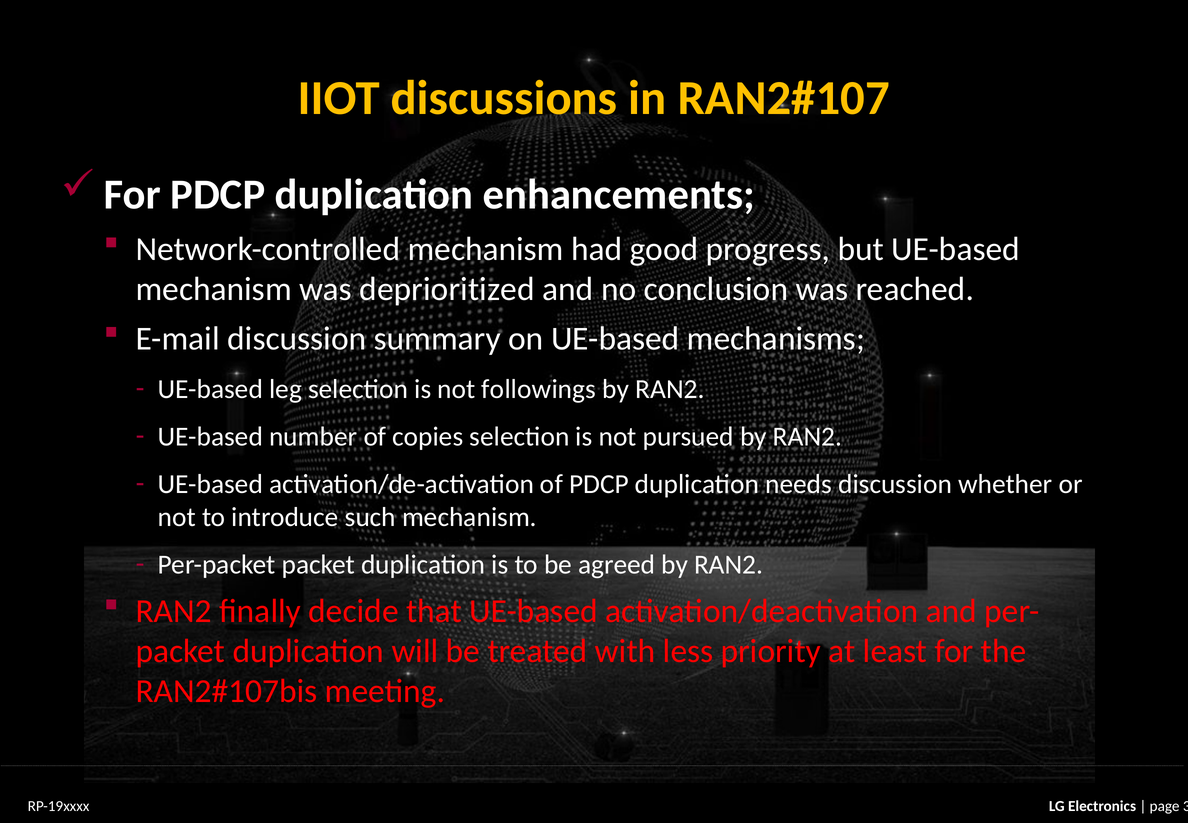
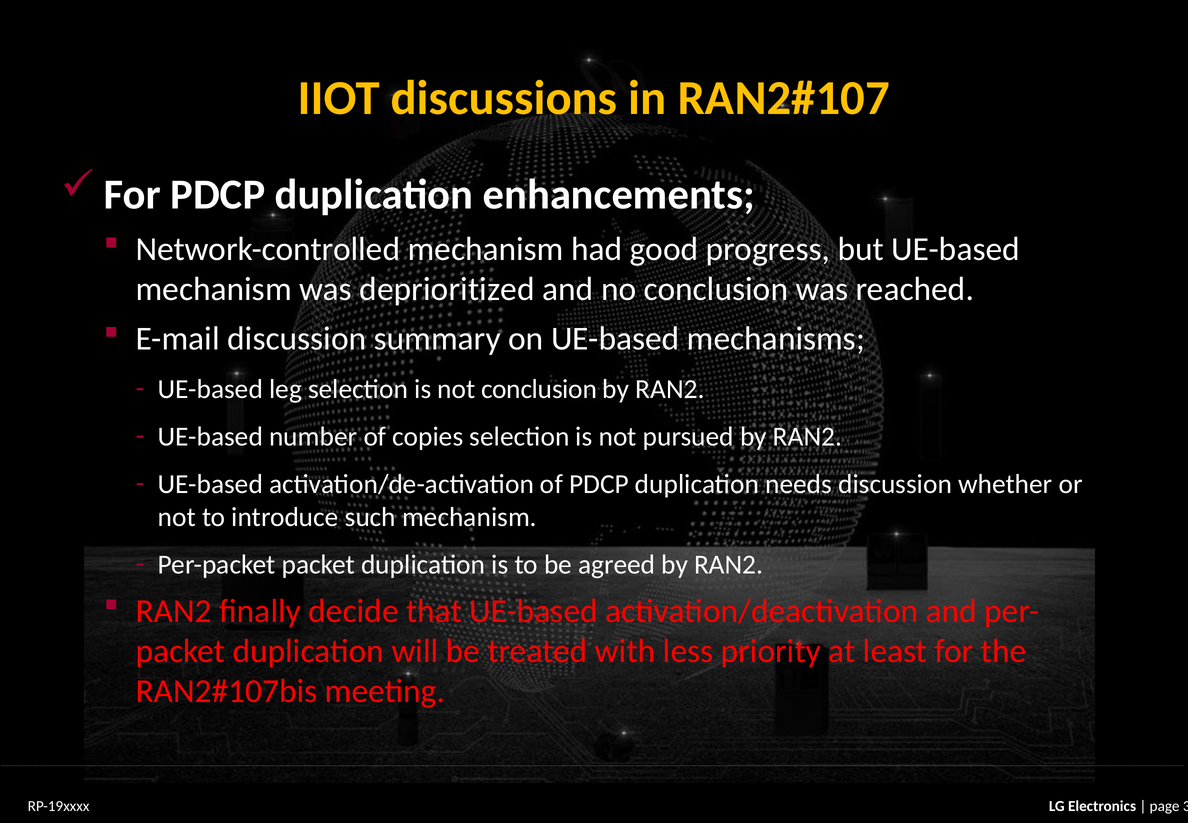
not followings: followings -> conclusion
